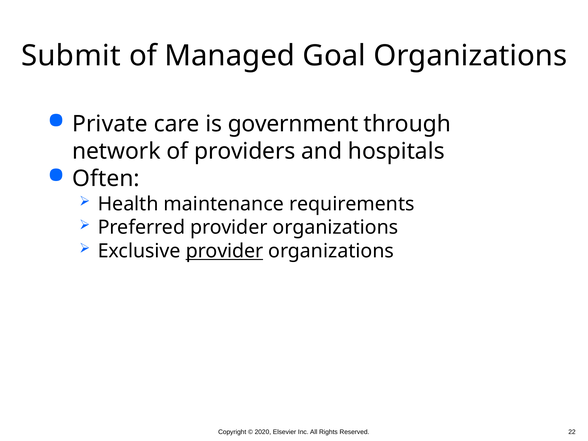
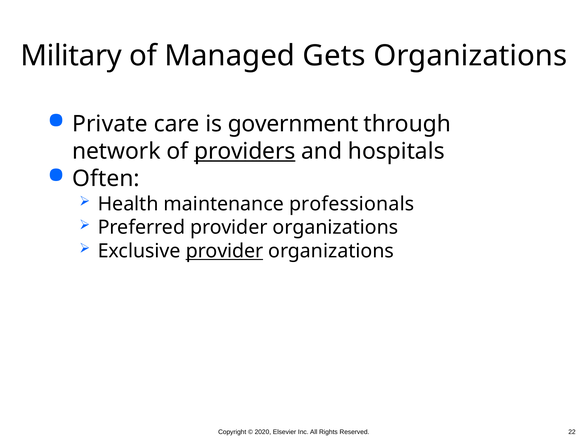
Submit: Submit -> Military
Goal: Goal -> Gets
providers underline: none -> present
requirements: requirements -> professionals
